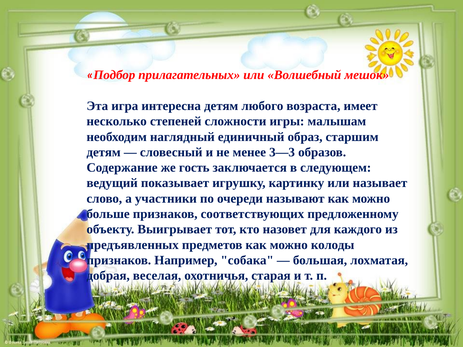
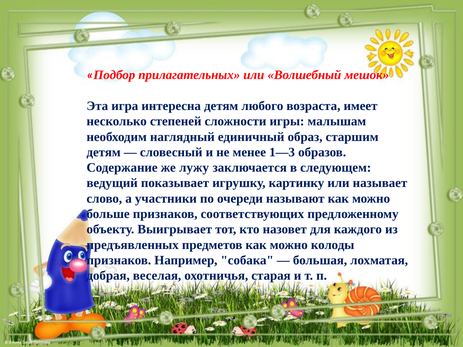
3—3: 3—3 -> 1—3
гость: гость -> лужу
